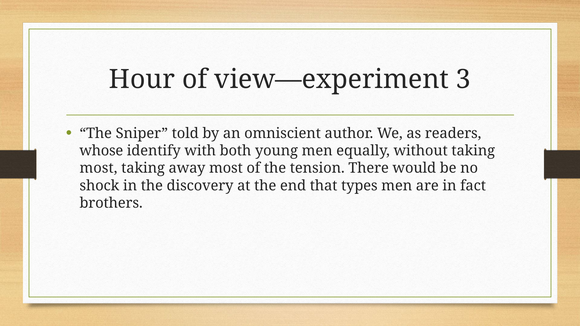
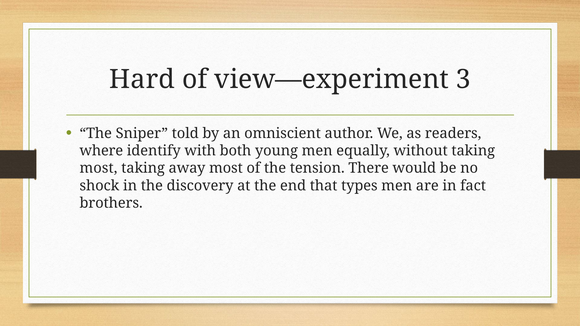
Hour: Hour -> Hard
whose: whose -> where
